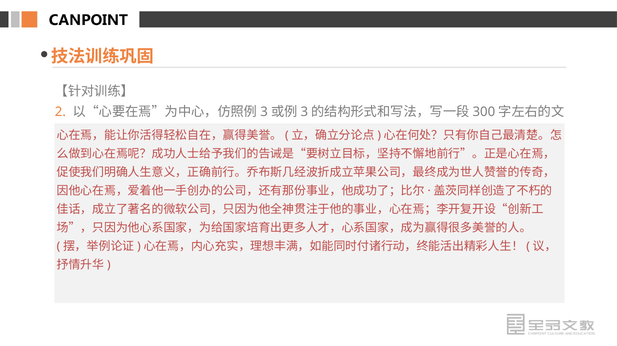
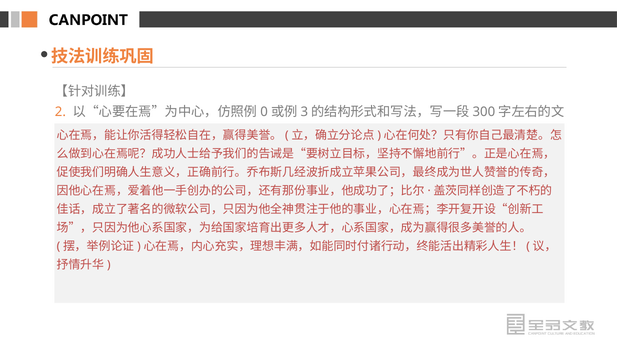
3 at (264, 112): 3 -> 0
